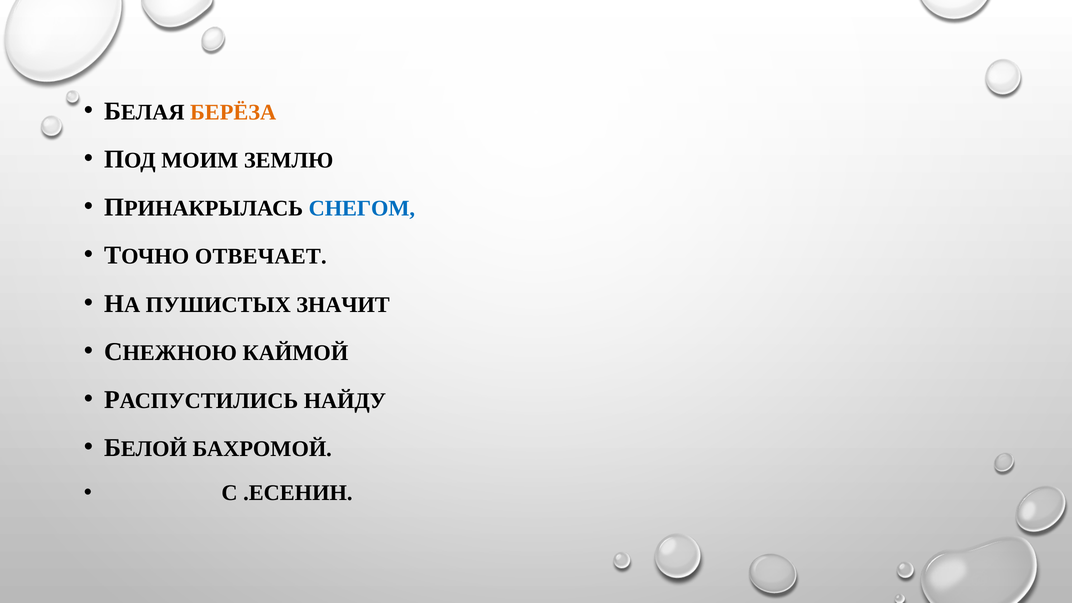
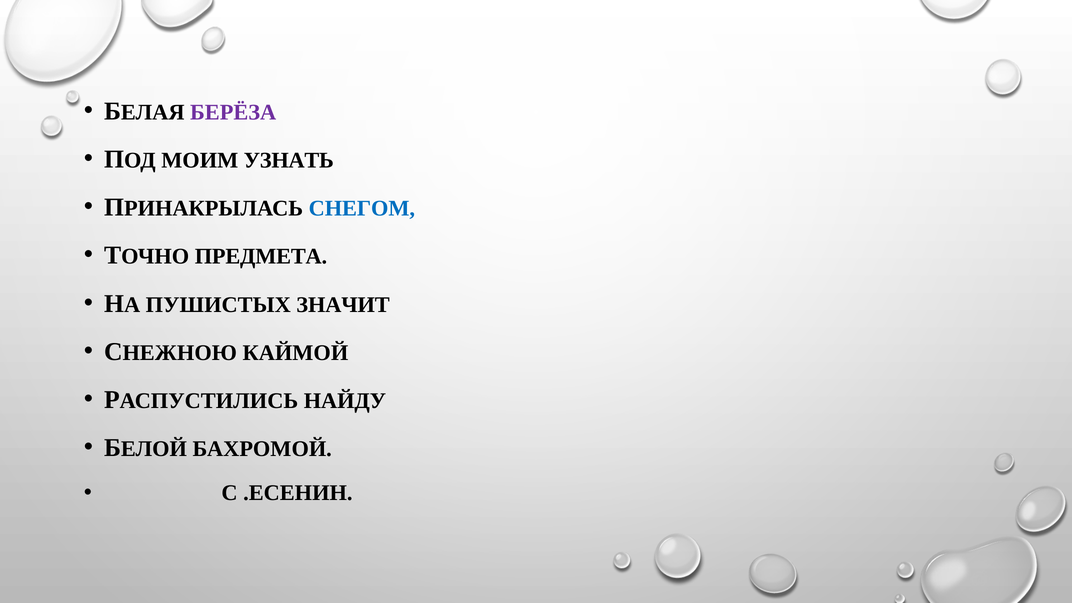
БЕРЁЗА colour: orange -> purple
ЗЕМЛЮ: ЗЕМЛЮ -> УЗНАТЬ
ОТВЕЧАЕТ: ОТВЕЧАЕТ -> ПРЕДМЕТА
